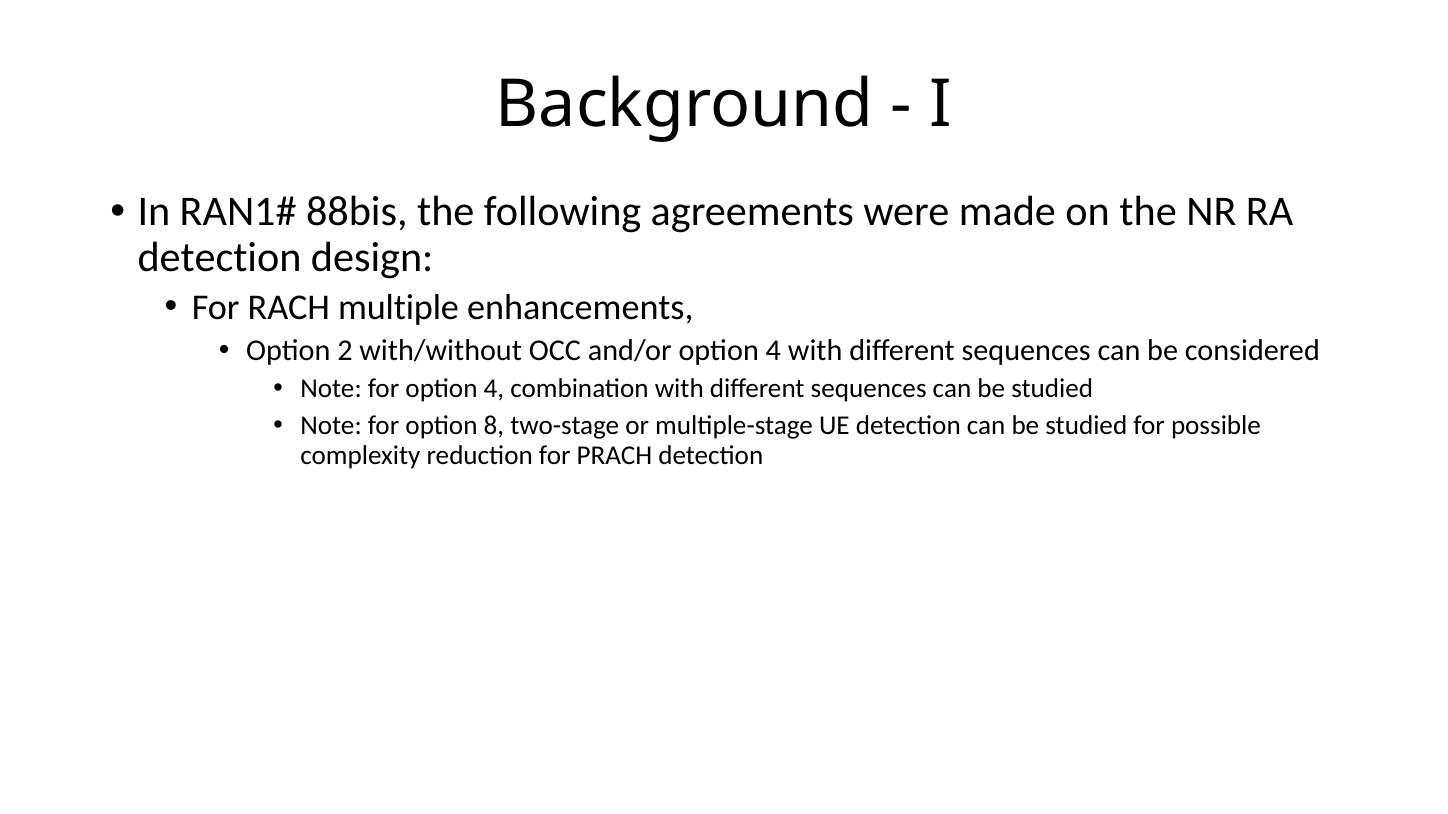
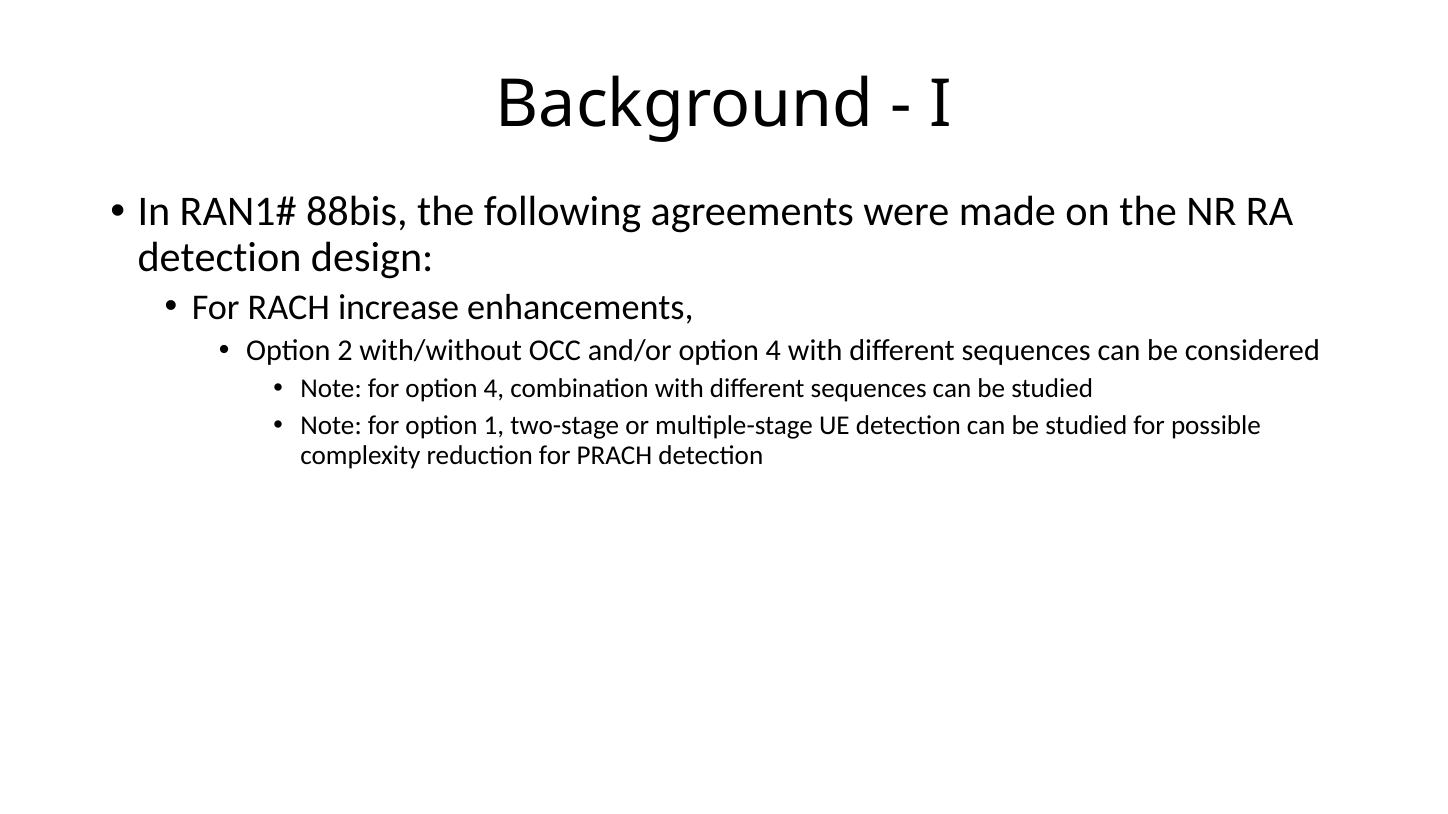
multiple: multiple -> increase
8: 8 -> 1
